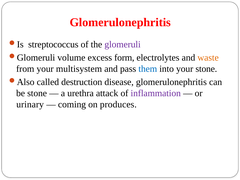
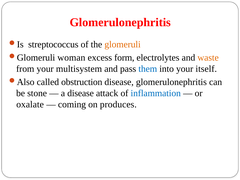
glomeruli colour: purple -> orange
volume: volume -> woman
your stone: stone -> itself
destruction: destruction -> obstruction
a urethra: urethra -> disease
inflammation colour: purple -> blue
urinary: urinary -> oxalate
